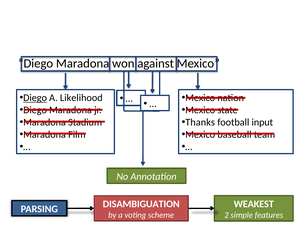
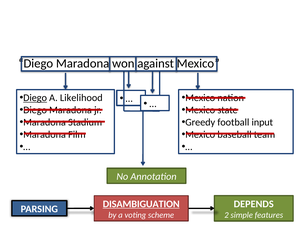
Thanks: Thanks -> Greedy
DISAMBIGUATION underline: none -> present
WEAKEST: WEAKEST -> DEPENDS
